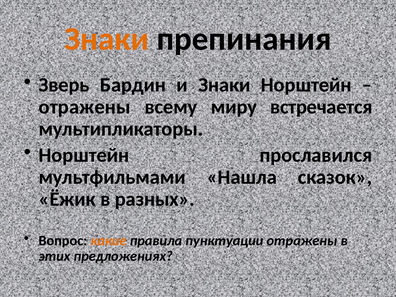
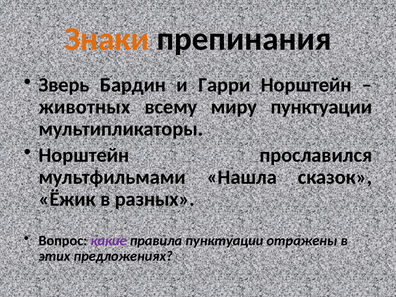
и Знаки: Знаки -> Гарри
отражены at (85, 107): отражены -> животных
миру встречается: встречается -> пунктуации
какие colour: orange -> purple
